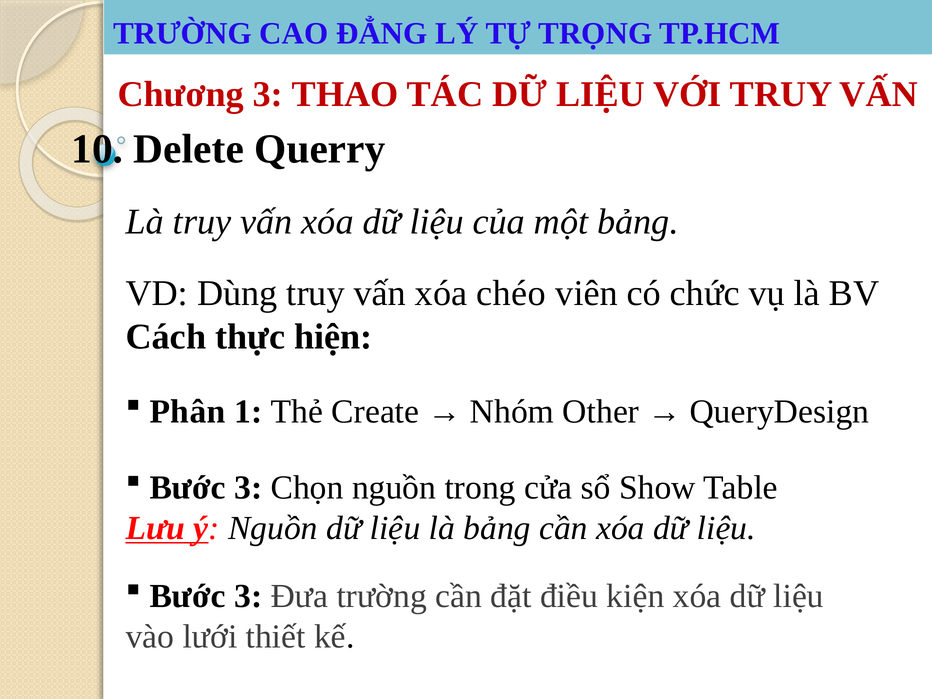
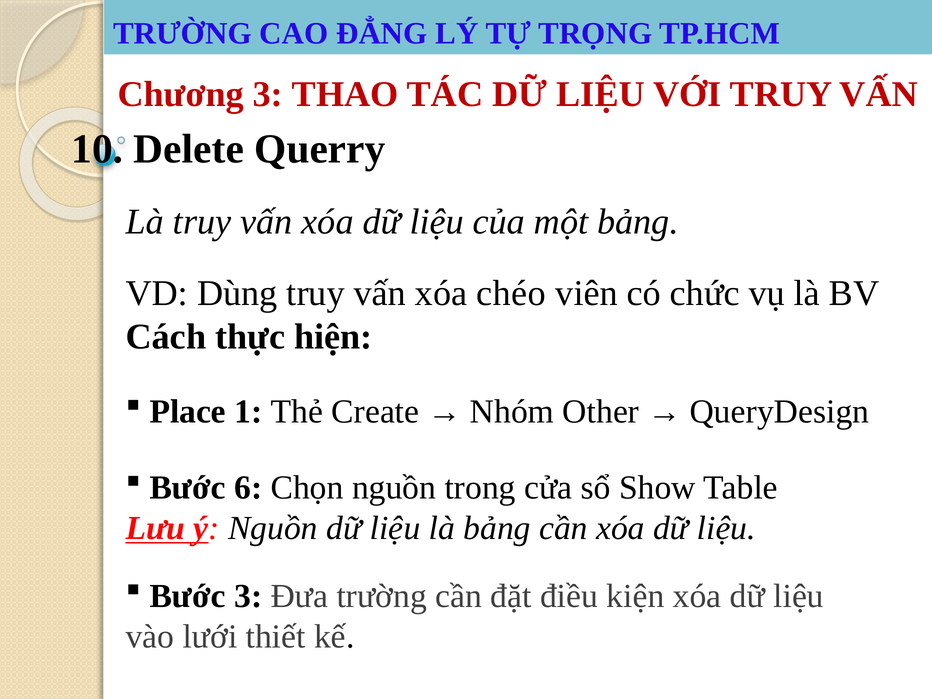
Phân: Phân -> Place
3 at (248, 488): 3 -> 6
